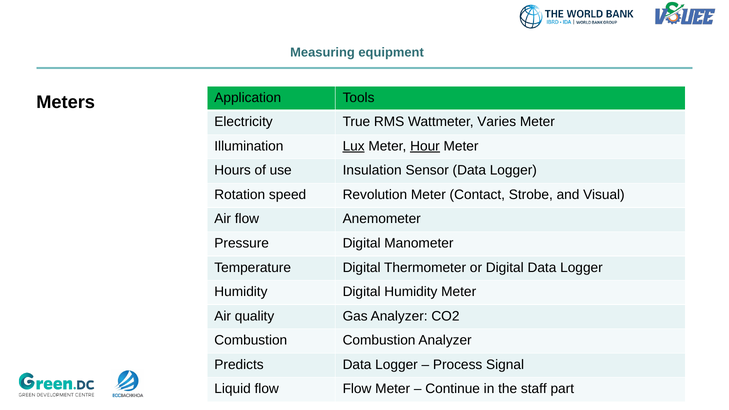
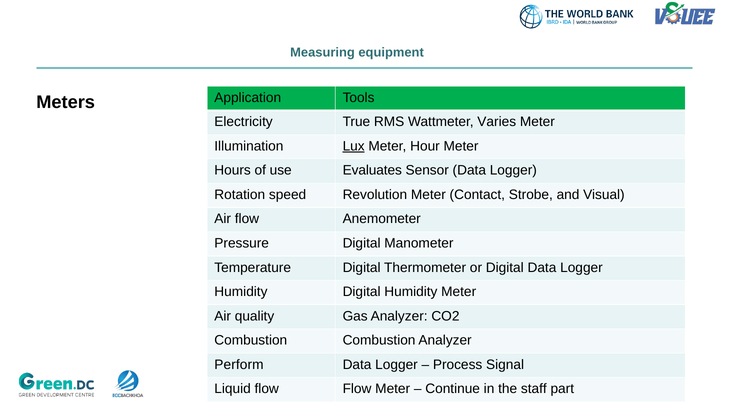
Hour underline: present -> none
Insulation: Insulation -> Evaluates
Predicts: Predicts -> Perform
